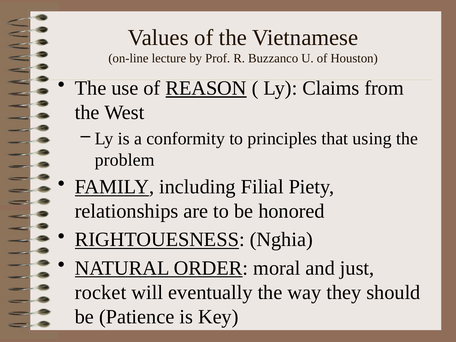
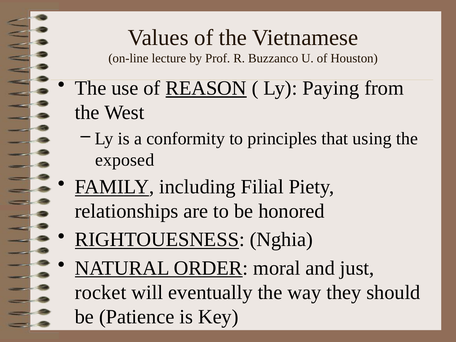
Claims: Claims -> Paying
problem: problem -> exposed
